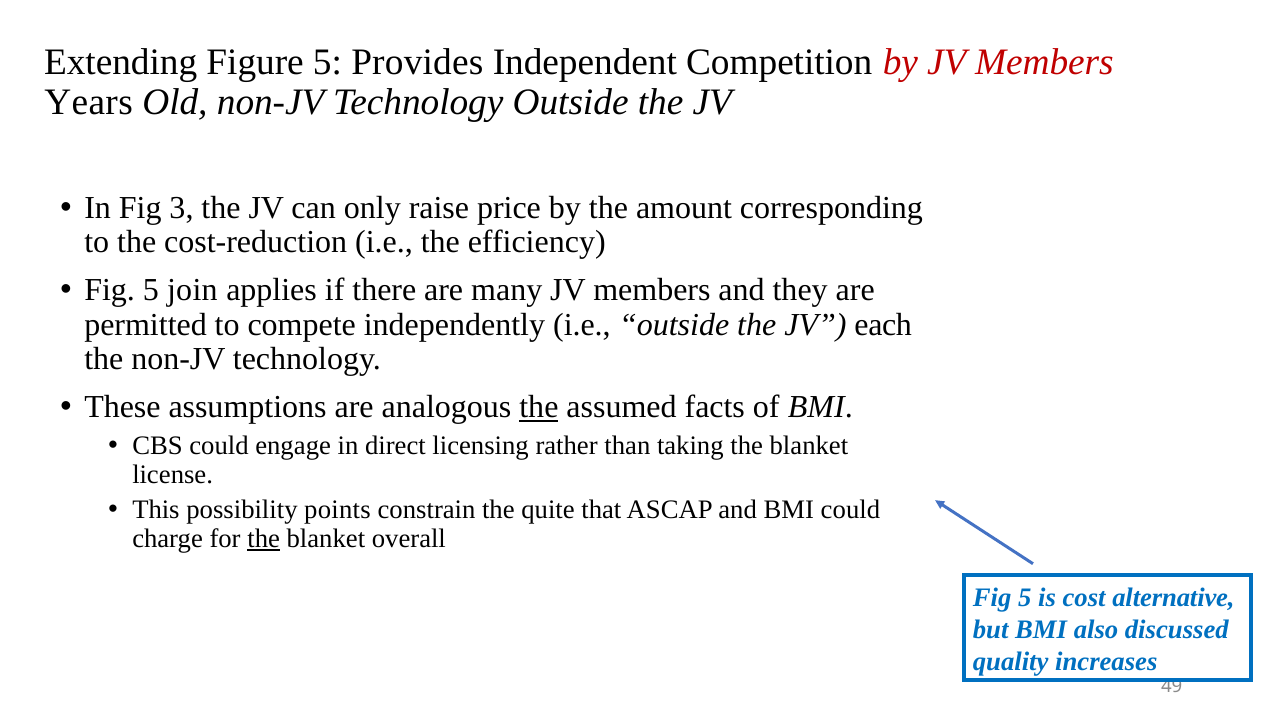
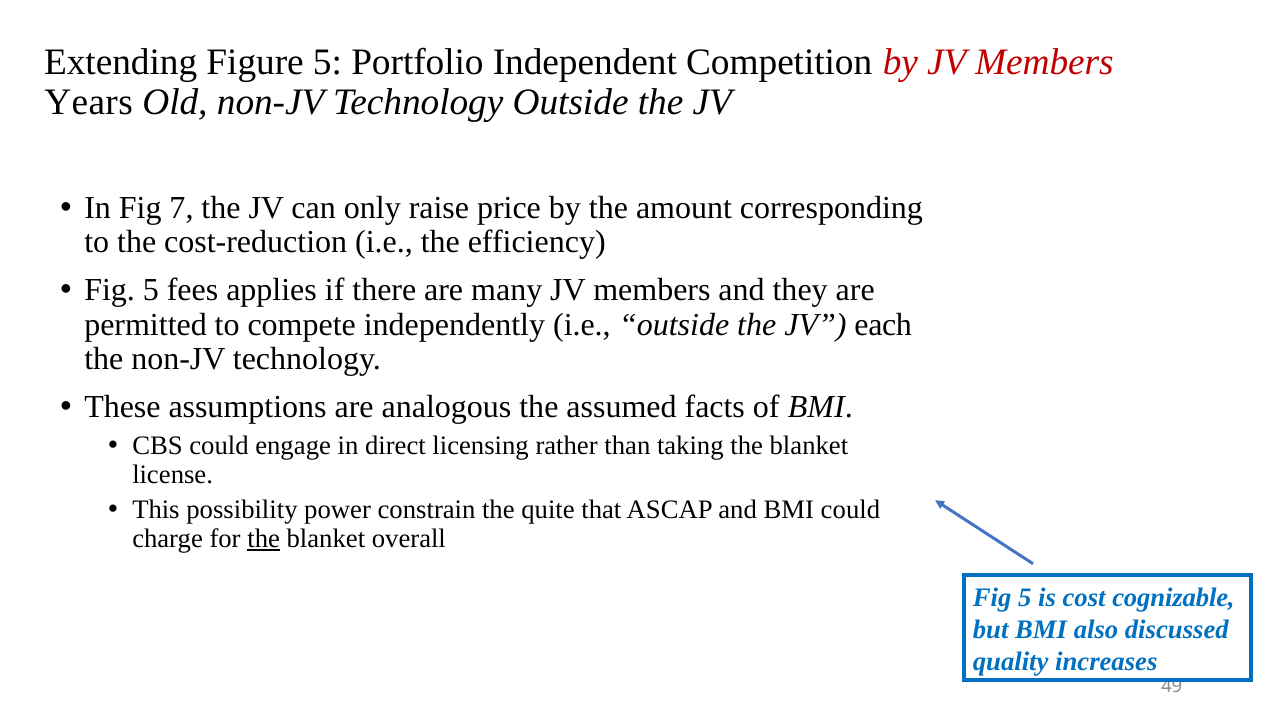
Provides: Provides -> Portfolio
3: 3 -> 7
join: join -> fees
the at (539, 407) underline: present -> none
points: points -> power
alternative: alternative -> cognizable
